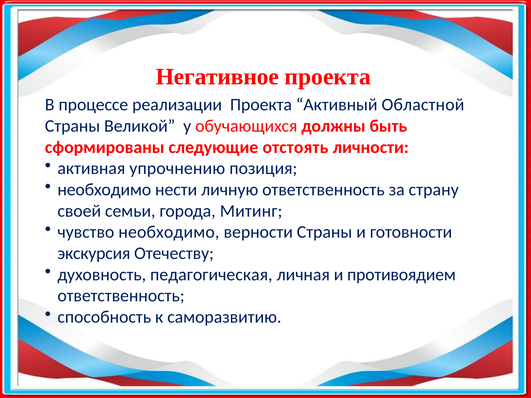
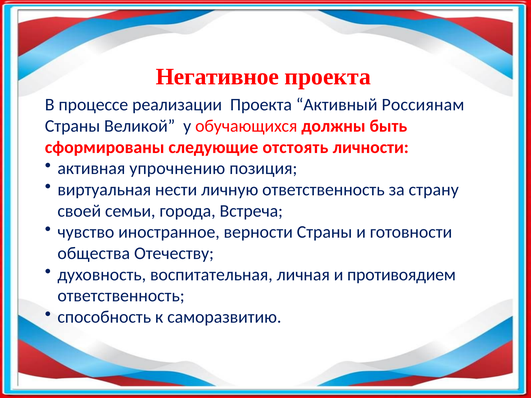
Областной: Областной -> Россиянам
необходимо at (104, 190): необходимо -> виртуальная
Митинг: Митинг -> Встреча
чувство необходимо: необходимо -> иностранное
экскурсия: экскурсия -> общества
педагогическая: педагогическая -> воспитательная
